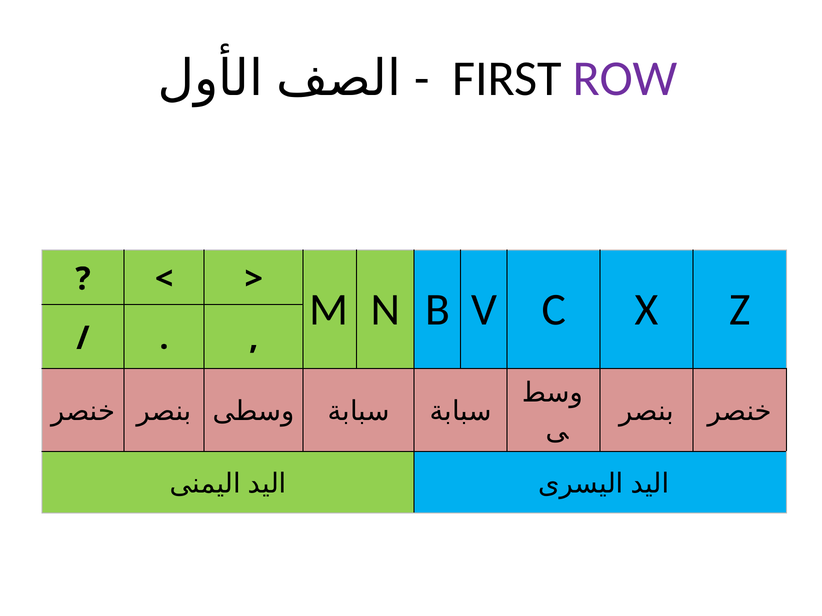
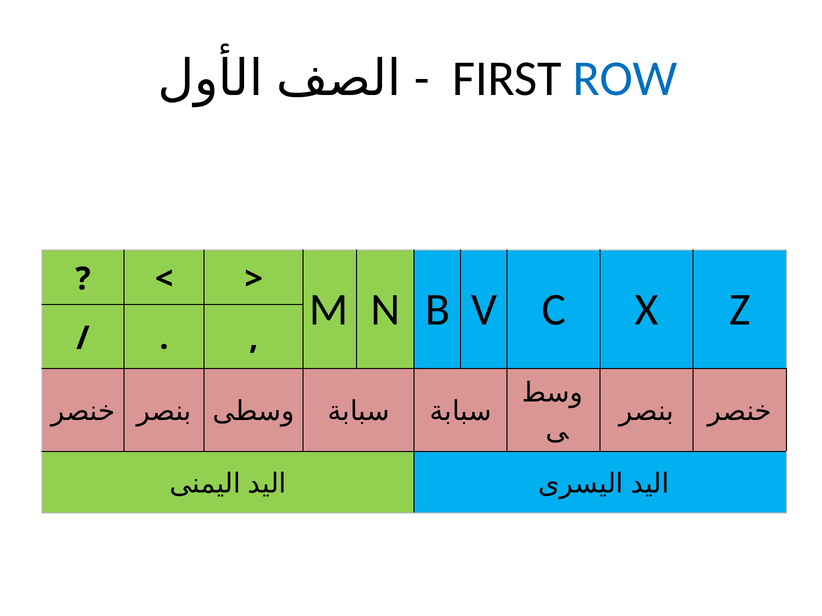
ROW colour: purple -> blue
